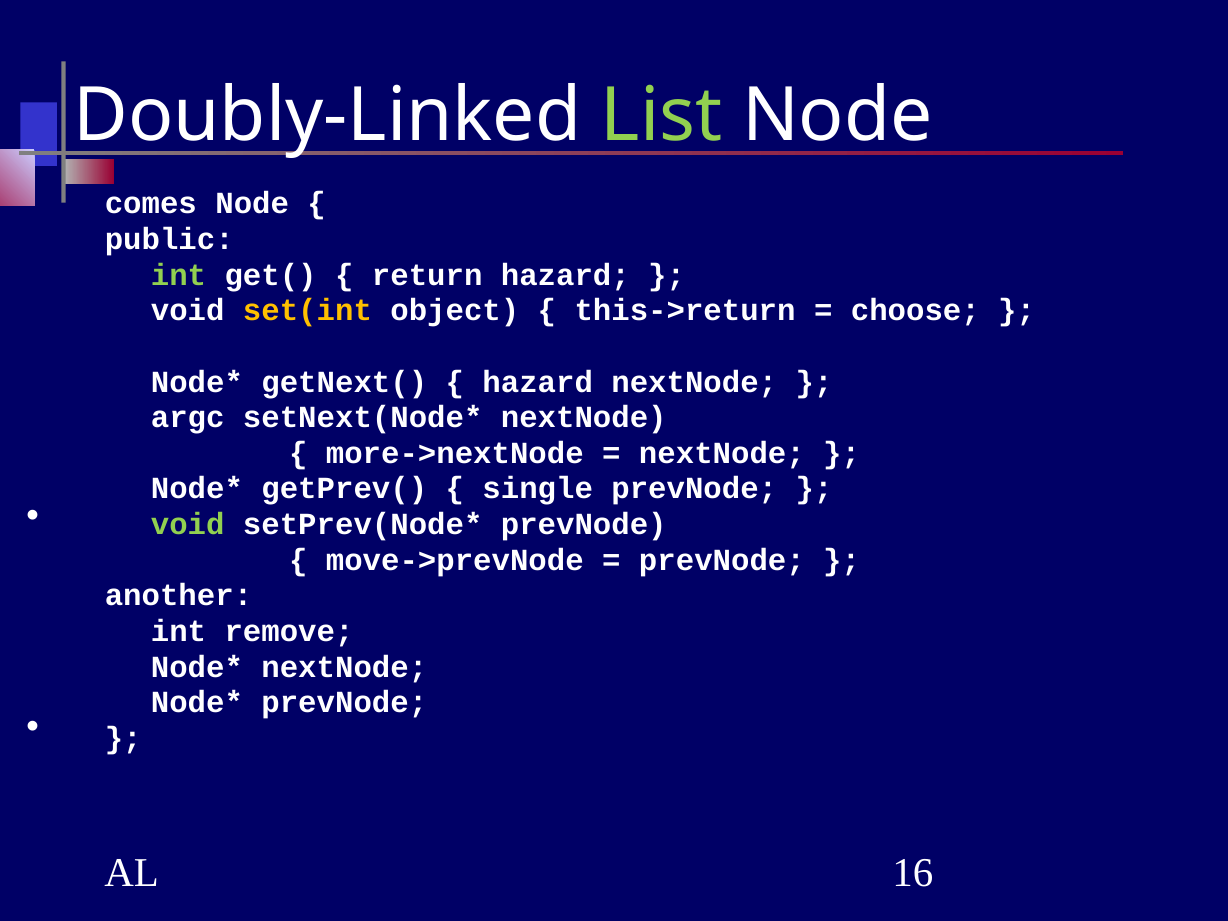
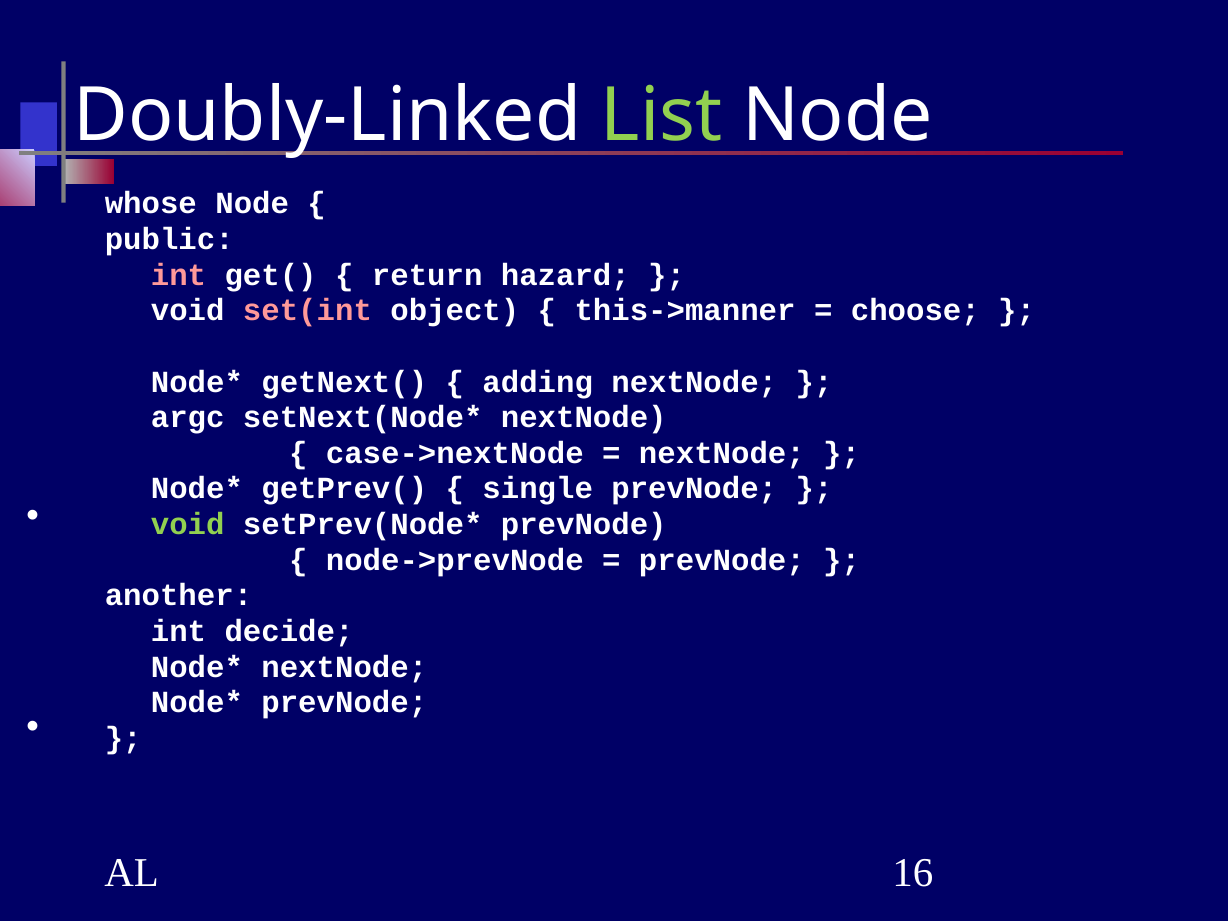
comes: comes -> whose
int at (179, 275) colour: light green -> pink
set(int colour: yellow -> pink
this->return: this->return -> this->manner
hazard at (538, 382): hazard -> adding
more->nextNode: more->nextNode -> case->nextNode
move->prevNode: move->prevNode -> node->prevNode
remove: remove -> decide
